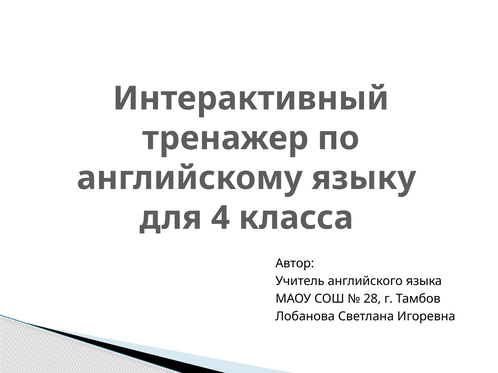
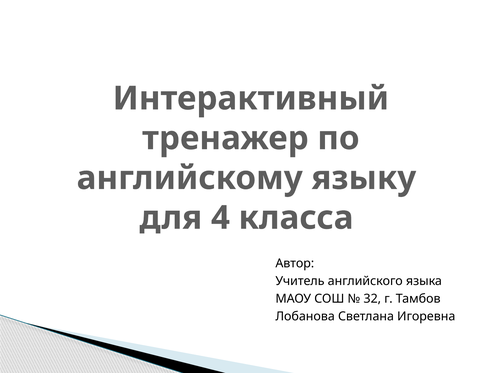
28: 28 -> 32
